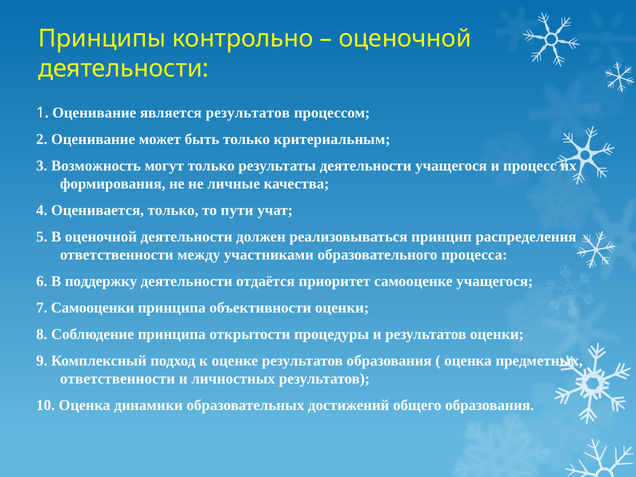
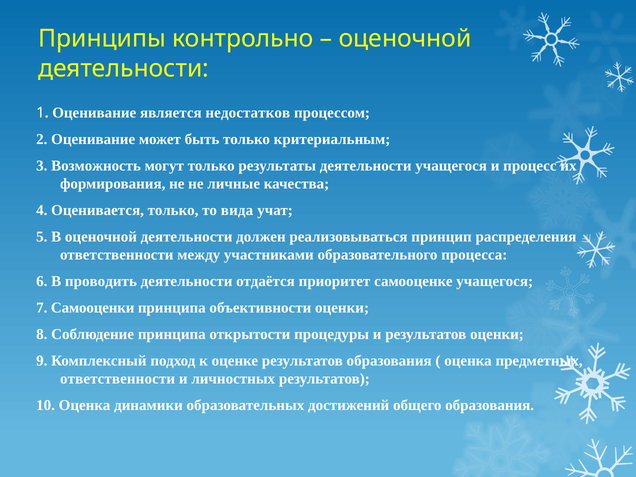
является результатов: результатов -> недостатков
пути: пути -> вида
поддержку: поддержку -> проводить
